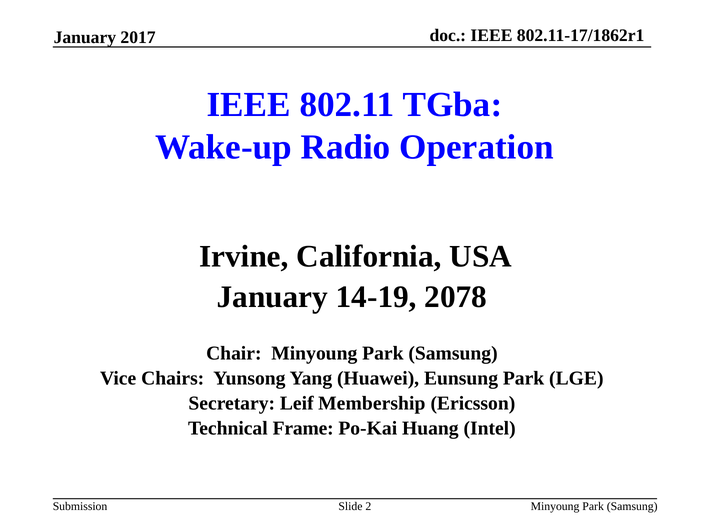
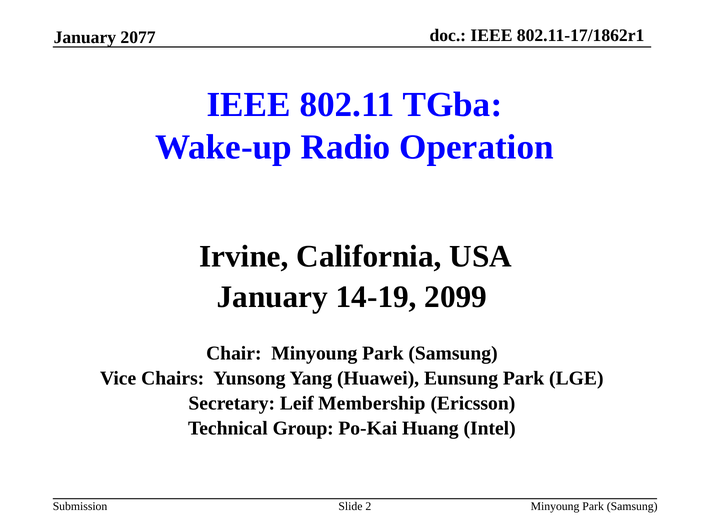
2017: 2017 -> 2077
2078: 2078 -> 2099
Frame: Frame -> Group
